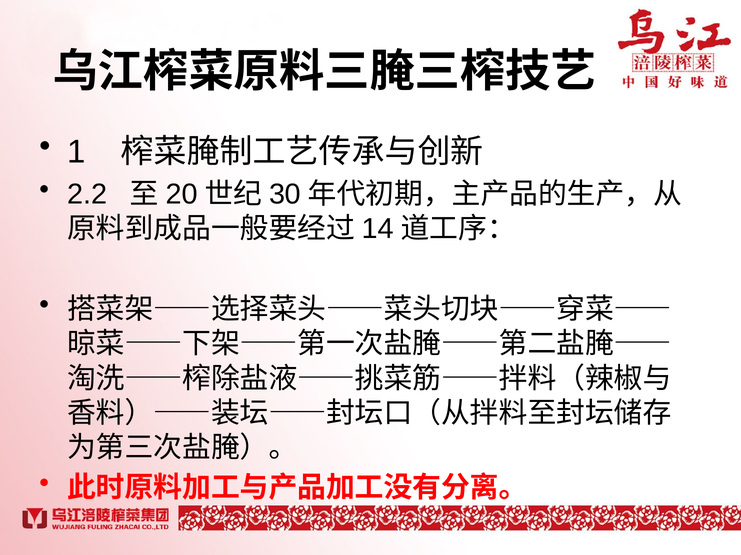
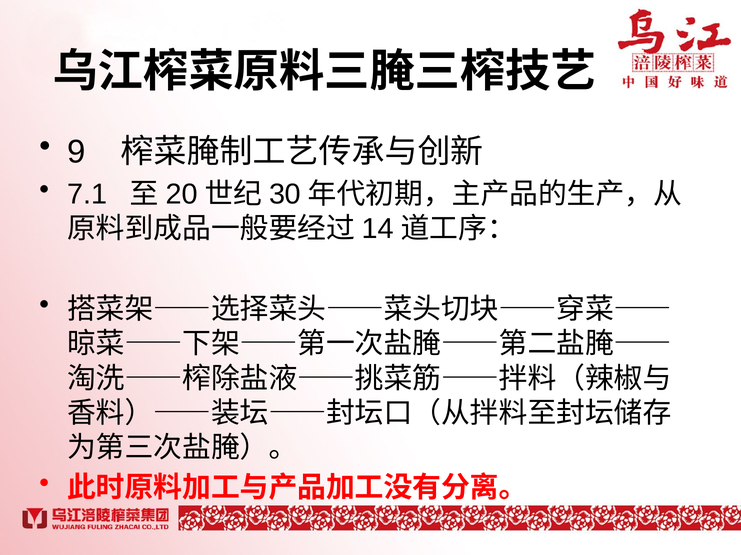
1: 1 -> 9
2.2: 2.2 -> 7.1
